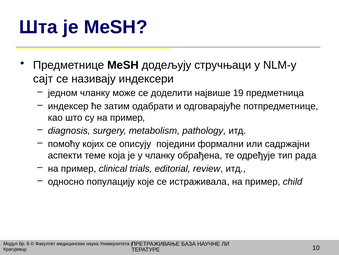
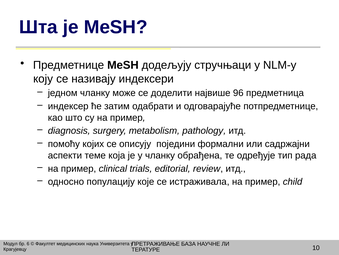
сајт: сајт -> коју
19: 19 -> 96
